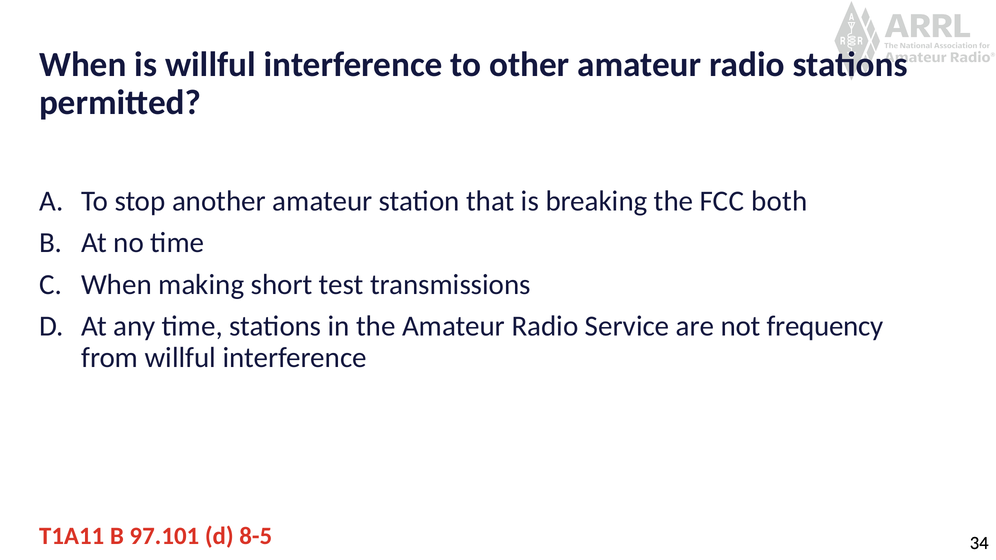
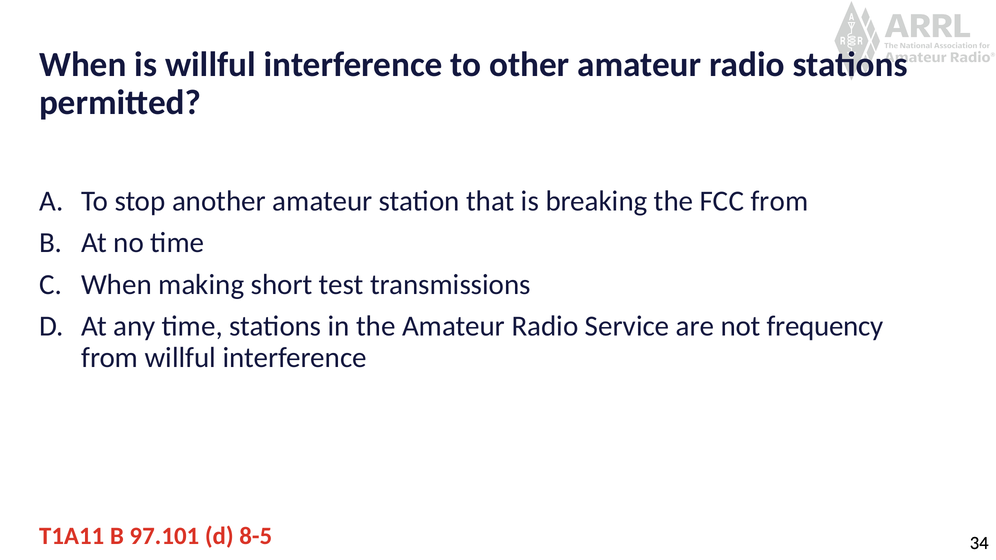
FCC both: both -> from
